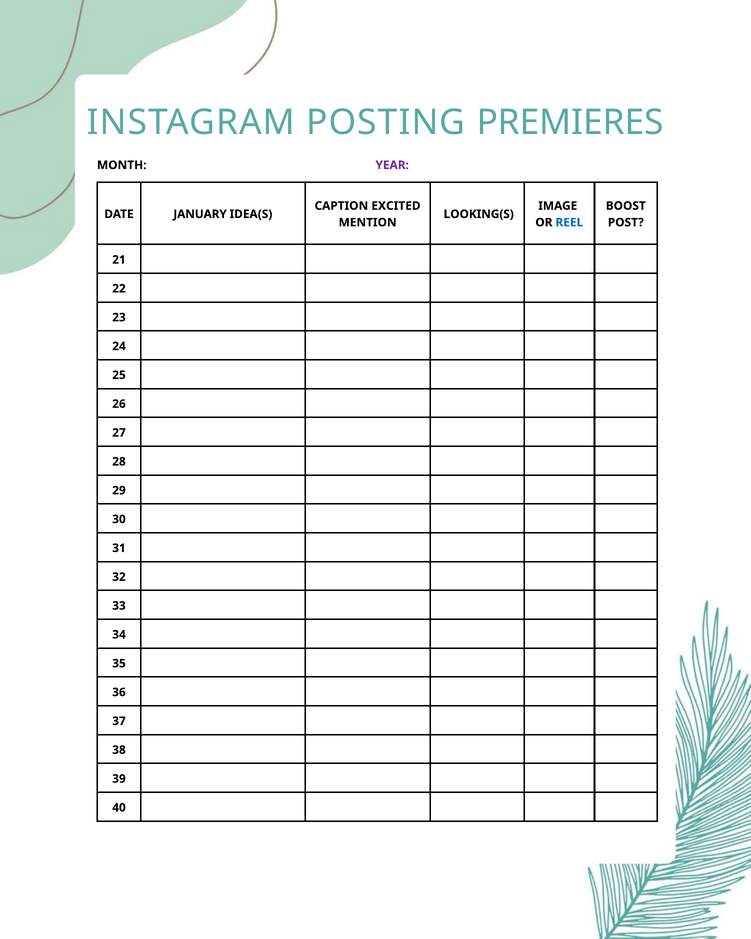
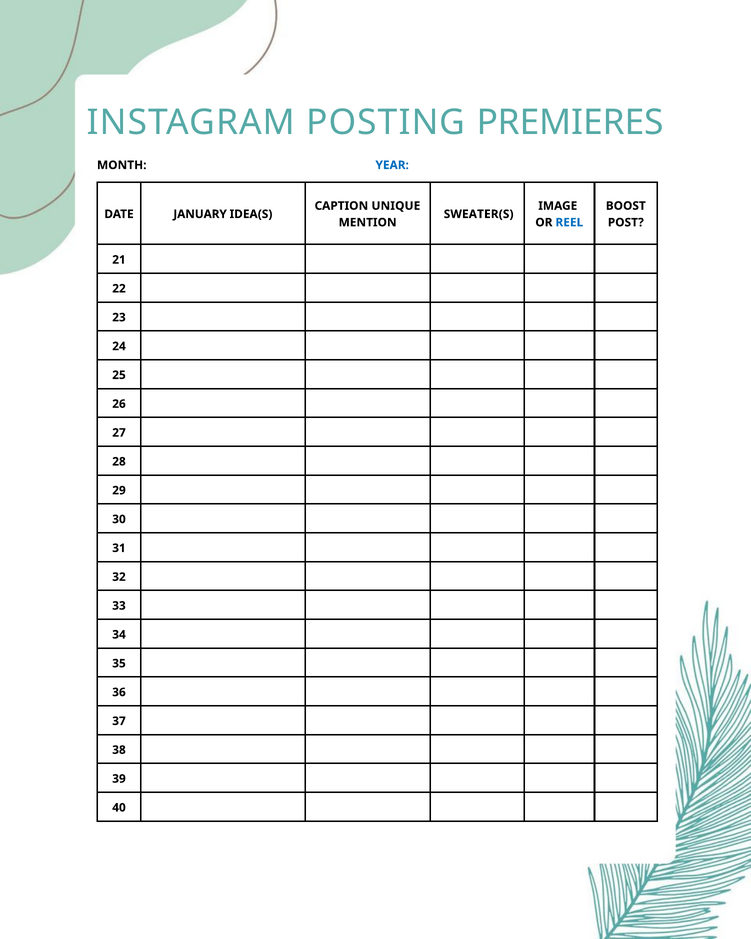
YEAR colour: purple -> blue
EXCITED: EXCITED -> UNIQUE
LOOKING(S: LOOKING(S -> SWEATER(S
